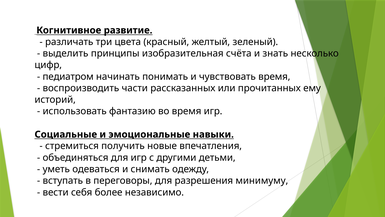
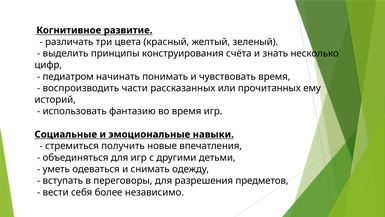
изобразительная: изобразительная -> конструирования
минимуму: минимуму -> предметов
